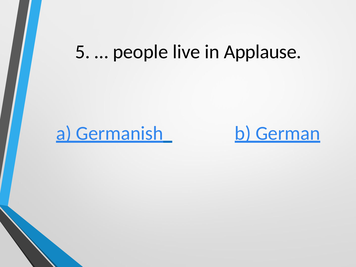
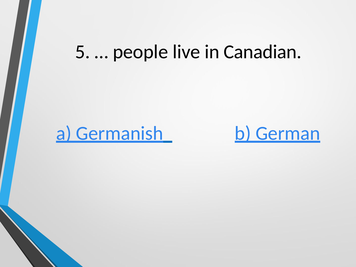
Applause: Applause -> Canadian
